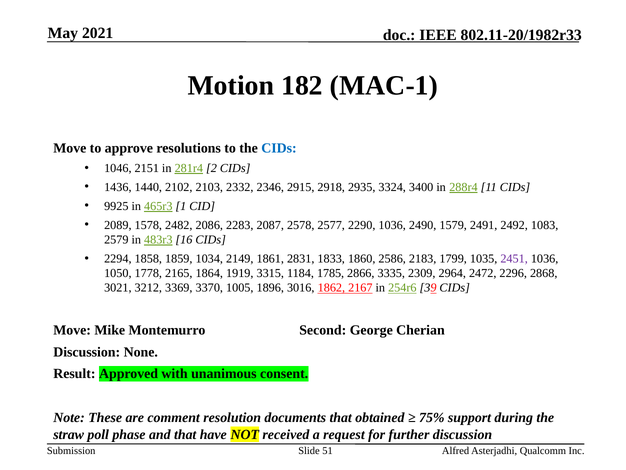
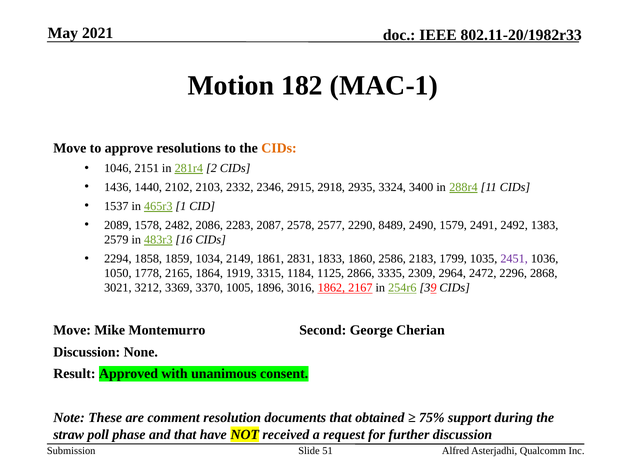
CIDs at (279, 148) colour: blue -> orange
9925: 9925 -> 1537
2290 1036: 1036 -> 8489
1083: 1083 -> 1383
1785: 1785 -> 1125
